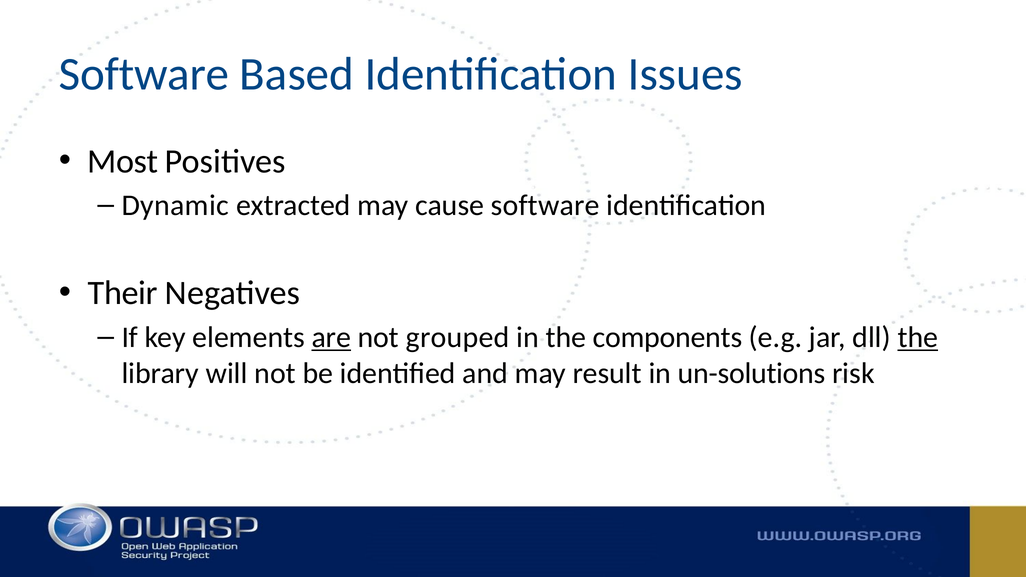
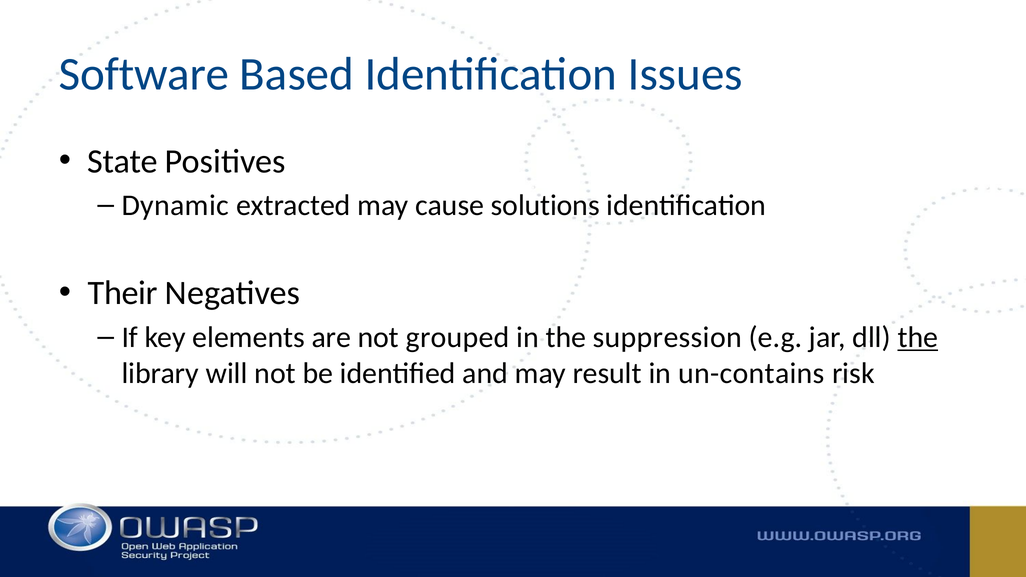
Most: Most -> State
cause software: software -> solutions
are underline: present -> none
components: components -> suppression
un-solutions: un-solutions -> un-contains
